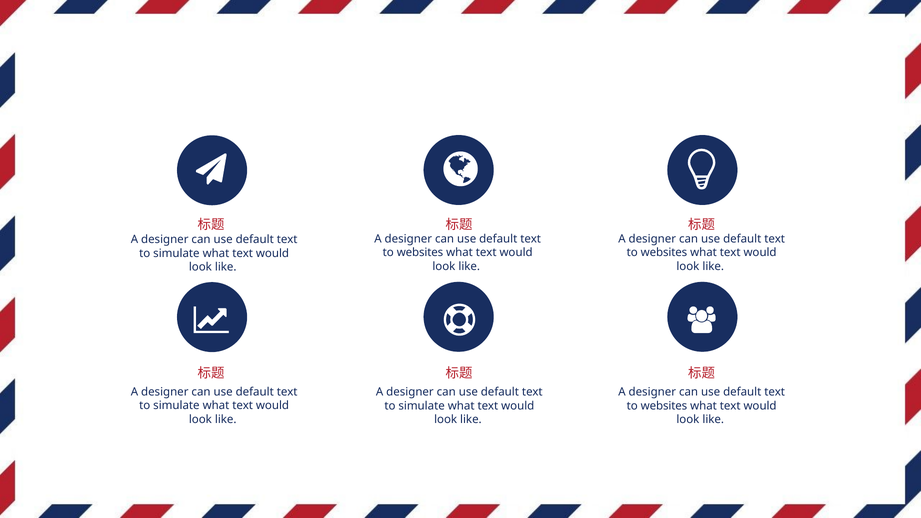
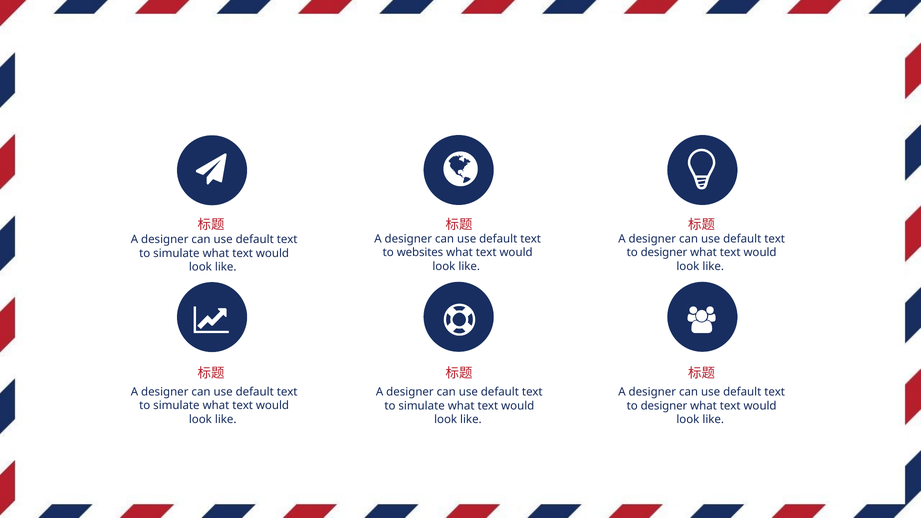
websites at (664, 253): websites -> designer
websites at (664, 406): websites -> designer
